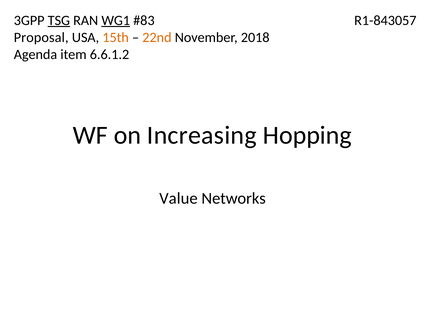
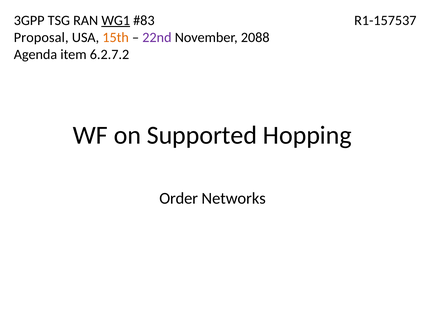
TSG underline: present -> none
R1-843057: R1-843057 -> R1-157537
22nd colour: orange -> purple
2018: 2018 -> 2088
6.6.1.2: 6.6.1.2 -> 6.2.7.2
Increasing: Increasing -> Supported
Value: Value -> Order
